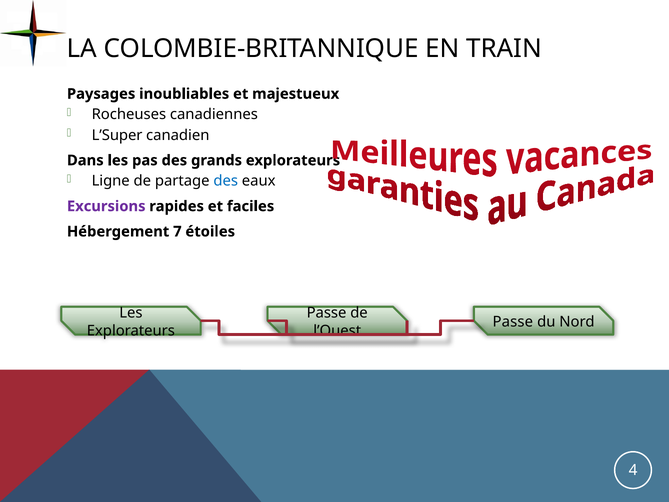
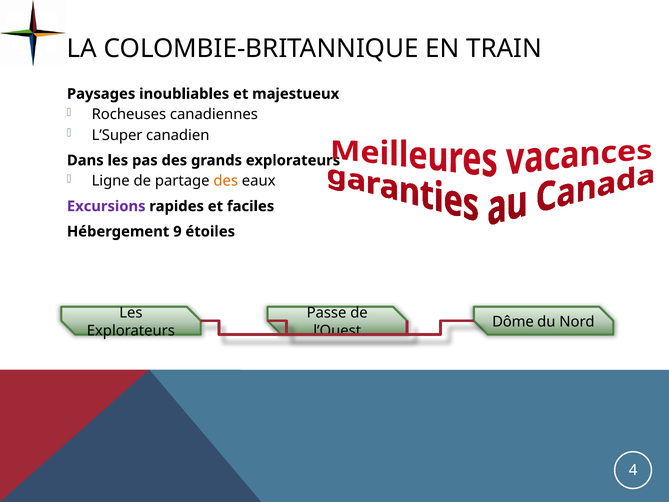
des at (226, 181) colour: blue -> orange
7: 7 -> 9
Passe at (513, 322): Passe -> Dôme
